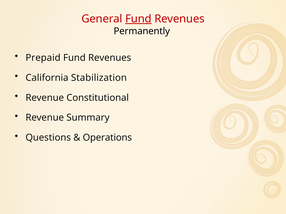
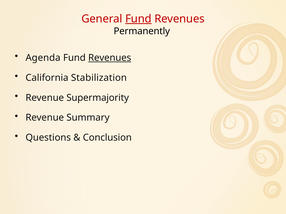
Prepaid: Prepaid -> Agenda
Revenues at (110, 58) underline: none -> present
Constitutional: Constitutional -> Supermajority
Operations: Operations -> Conclusion
